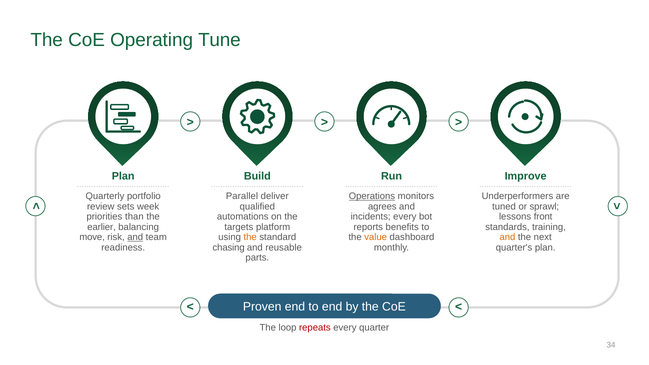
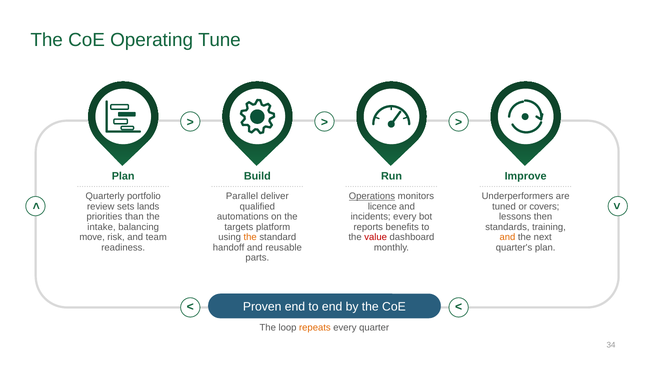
week: week -> lands
agrees: agrees -> licence
sprawl: sprawl -> covers
front: front -> then
earlier: earlier -> intake
and at (135, 237) underline: present -> none
value colour: orange -> red
chasing: chasing -> handoff
repeats colour: red -> orange
